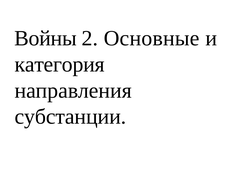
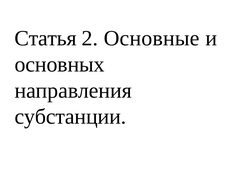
Войны: Войны -> Статья
категория: категория -> основных
